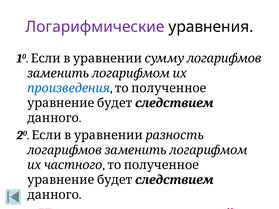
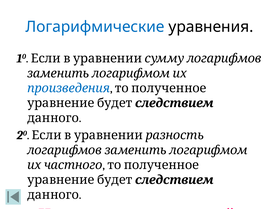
Логарифмические colour: purple -> blue
